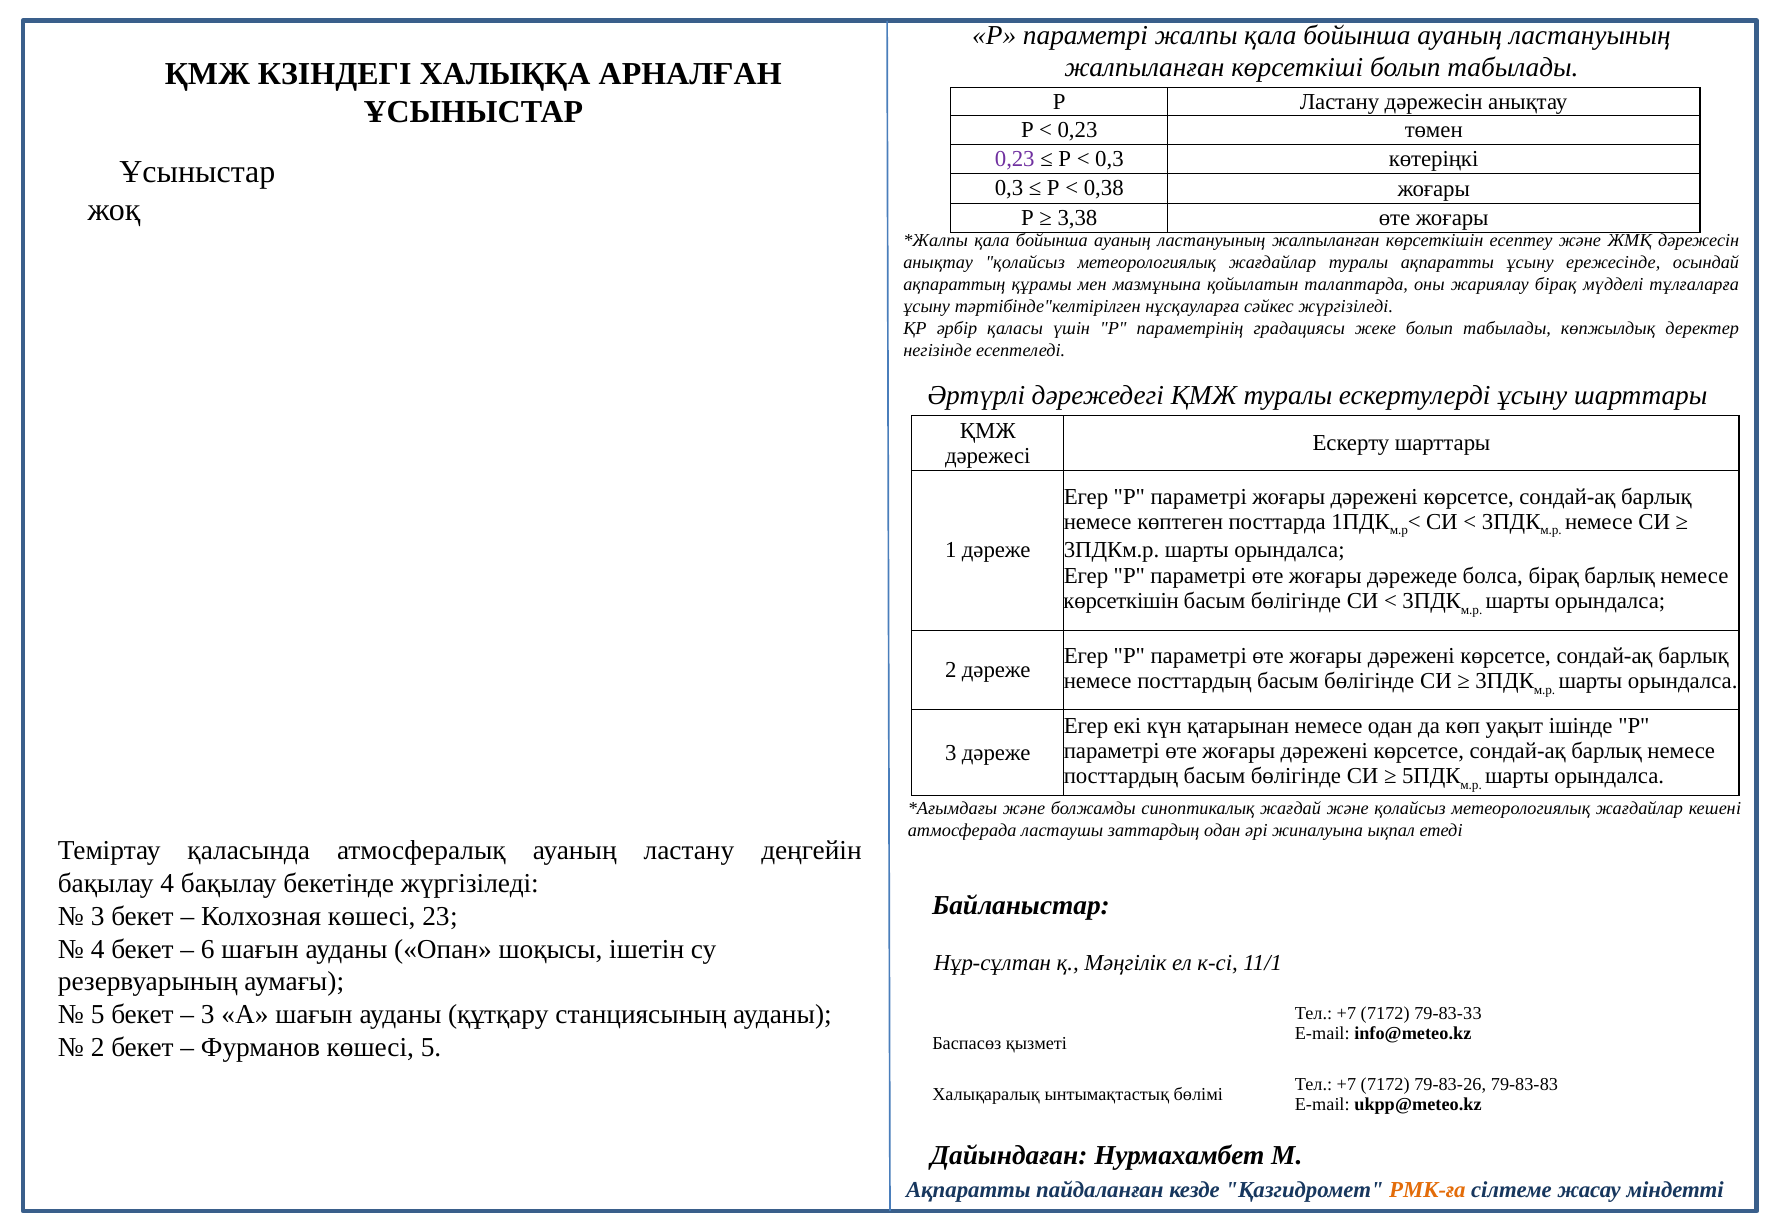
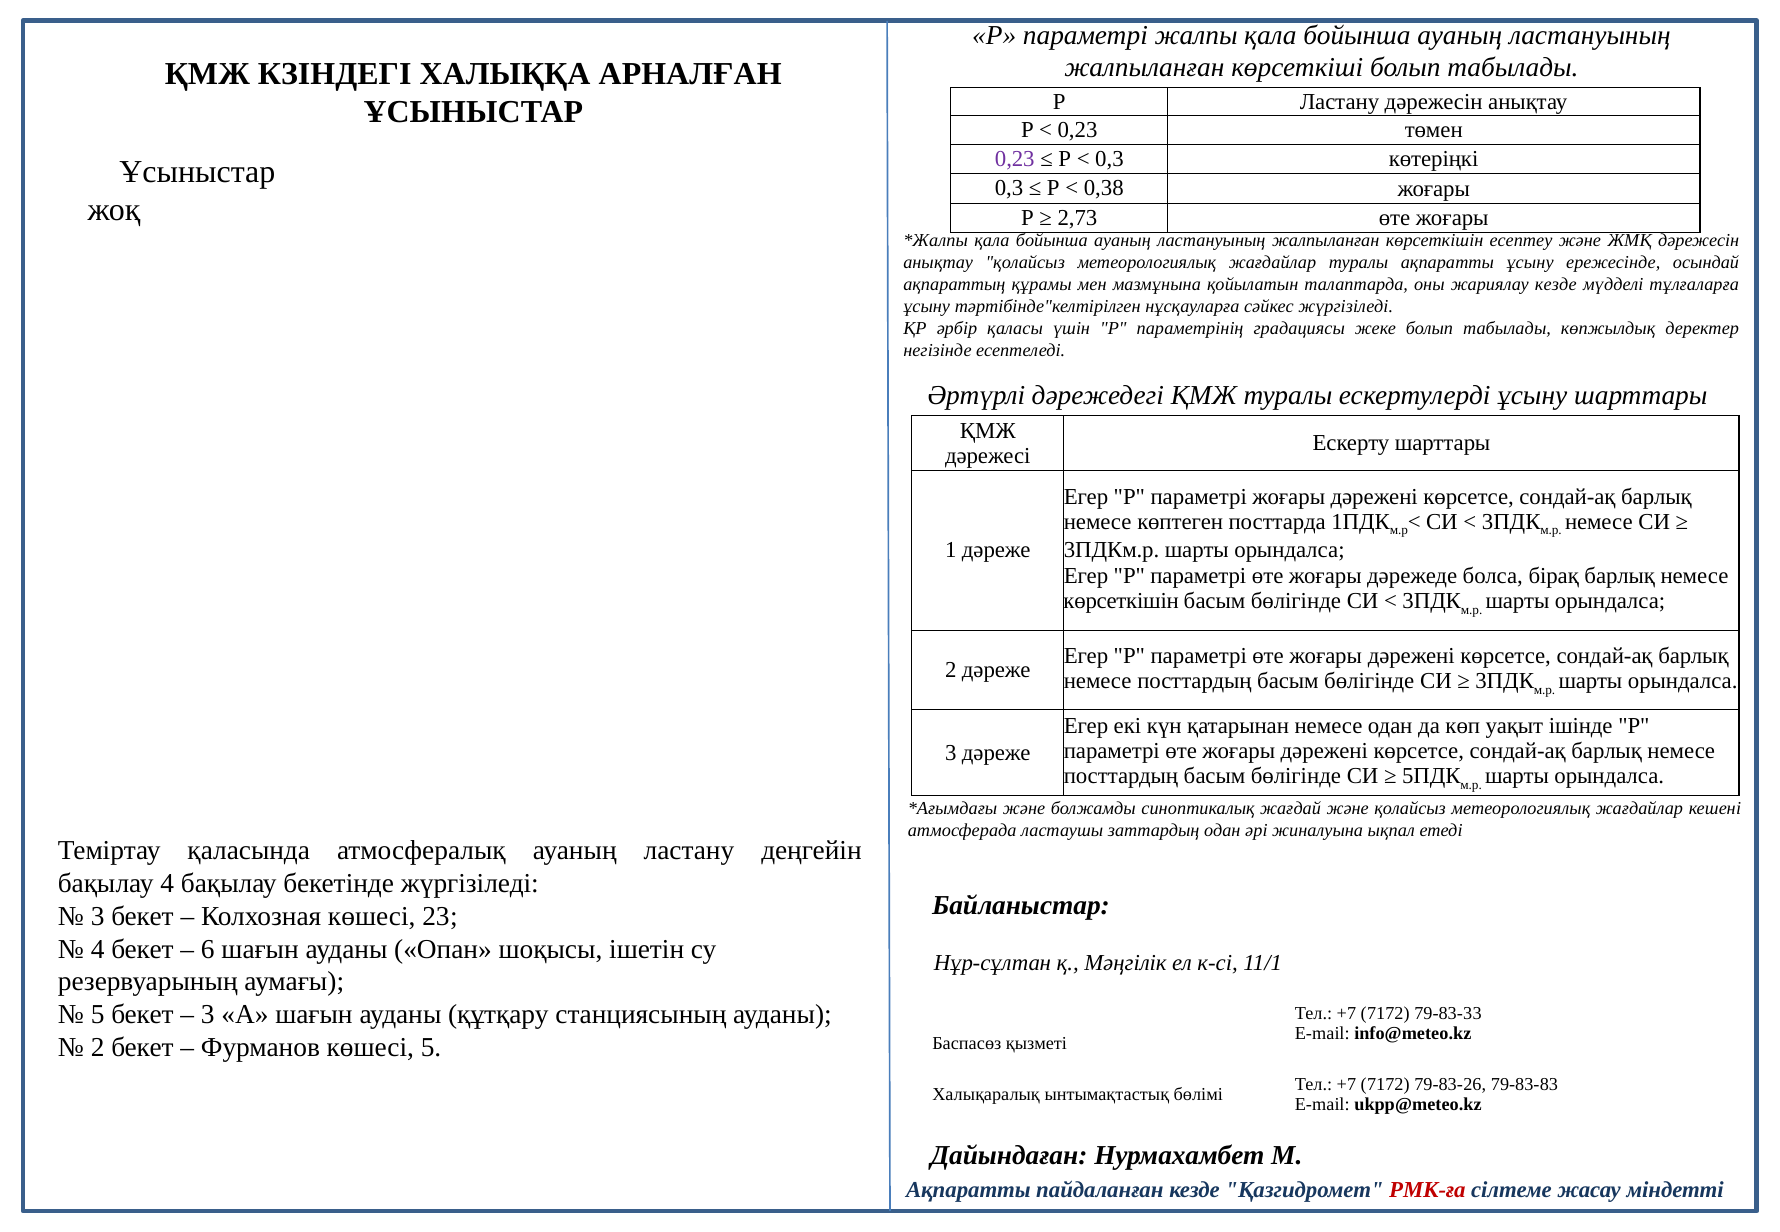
3,38: 3,38 -> 2,73
жариялау бірақ: бірақ -> кезде
РМК-ға colour: orange -> red
